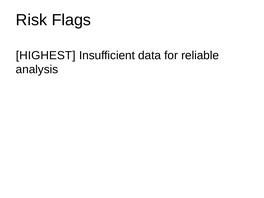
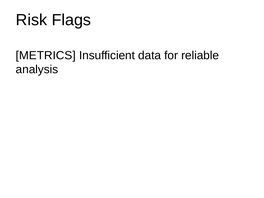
HIGHEST: HIGHEST -> METRICS
